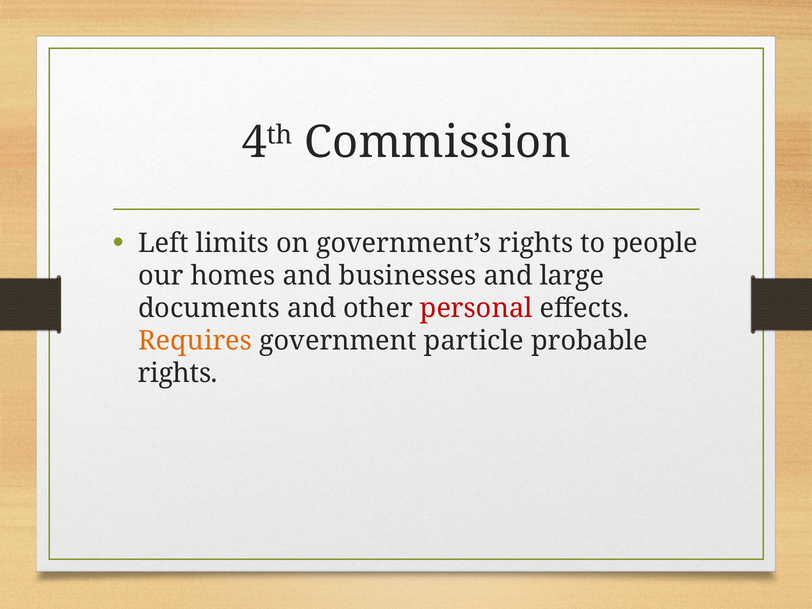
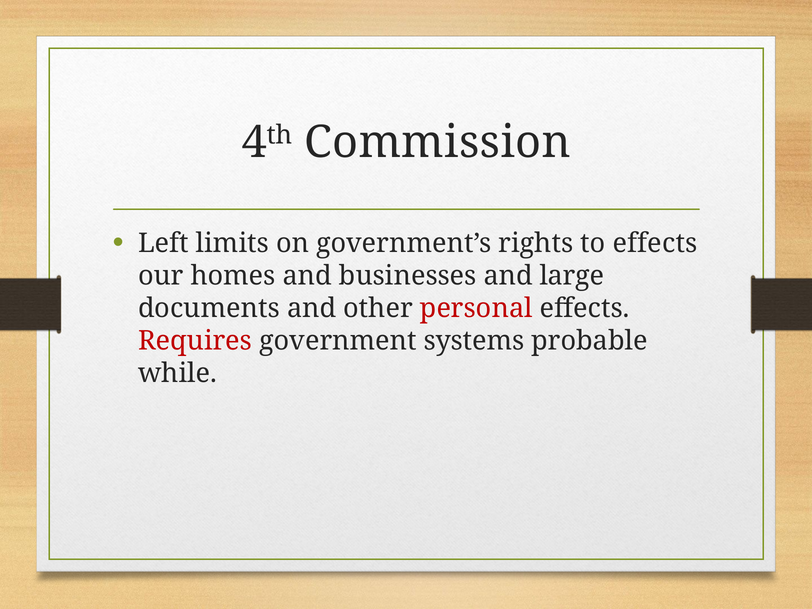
to people: people -> effects
Requires colour: orange -> red
particle: particle -> systems
rights at (178, 373): rights -> while
